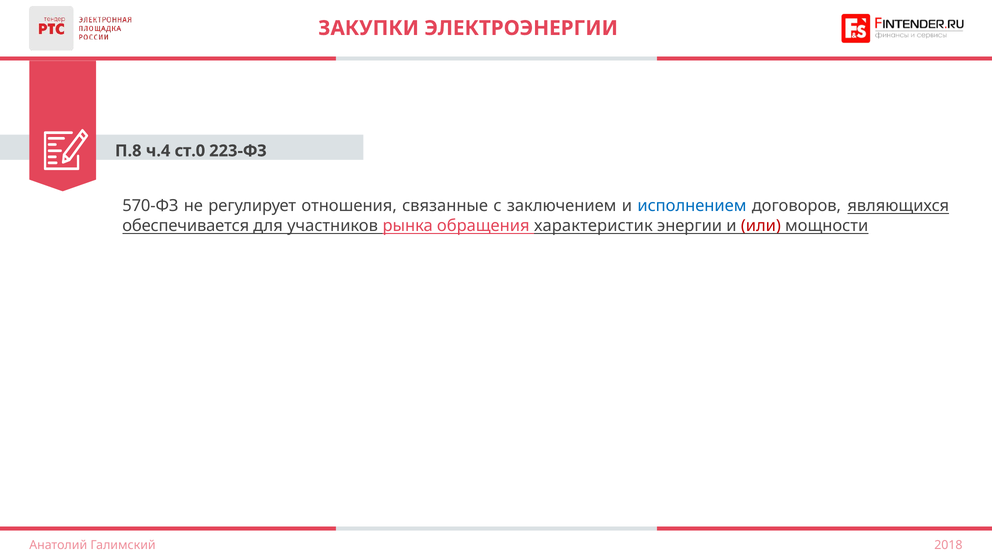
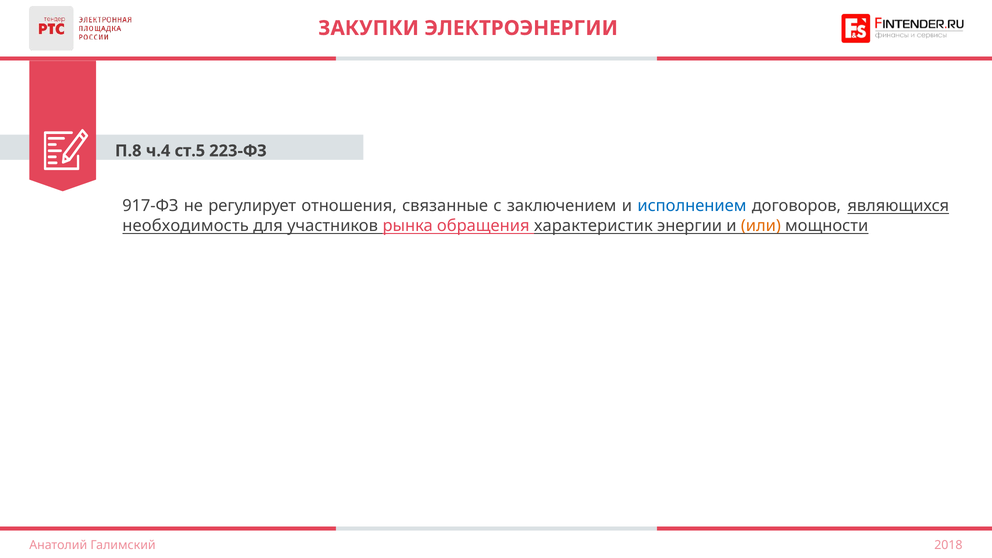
ст.0: ст.0 -> ст.5
570-ФЗ: 570-ФЗ -> 917-ФЗ
обеспечивается: обеспечивается -> необходимость
или colour: red -> orange
